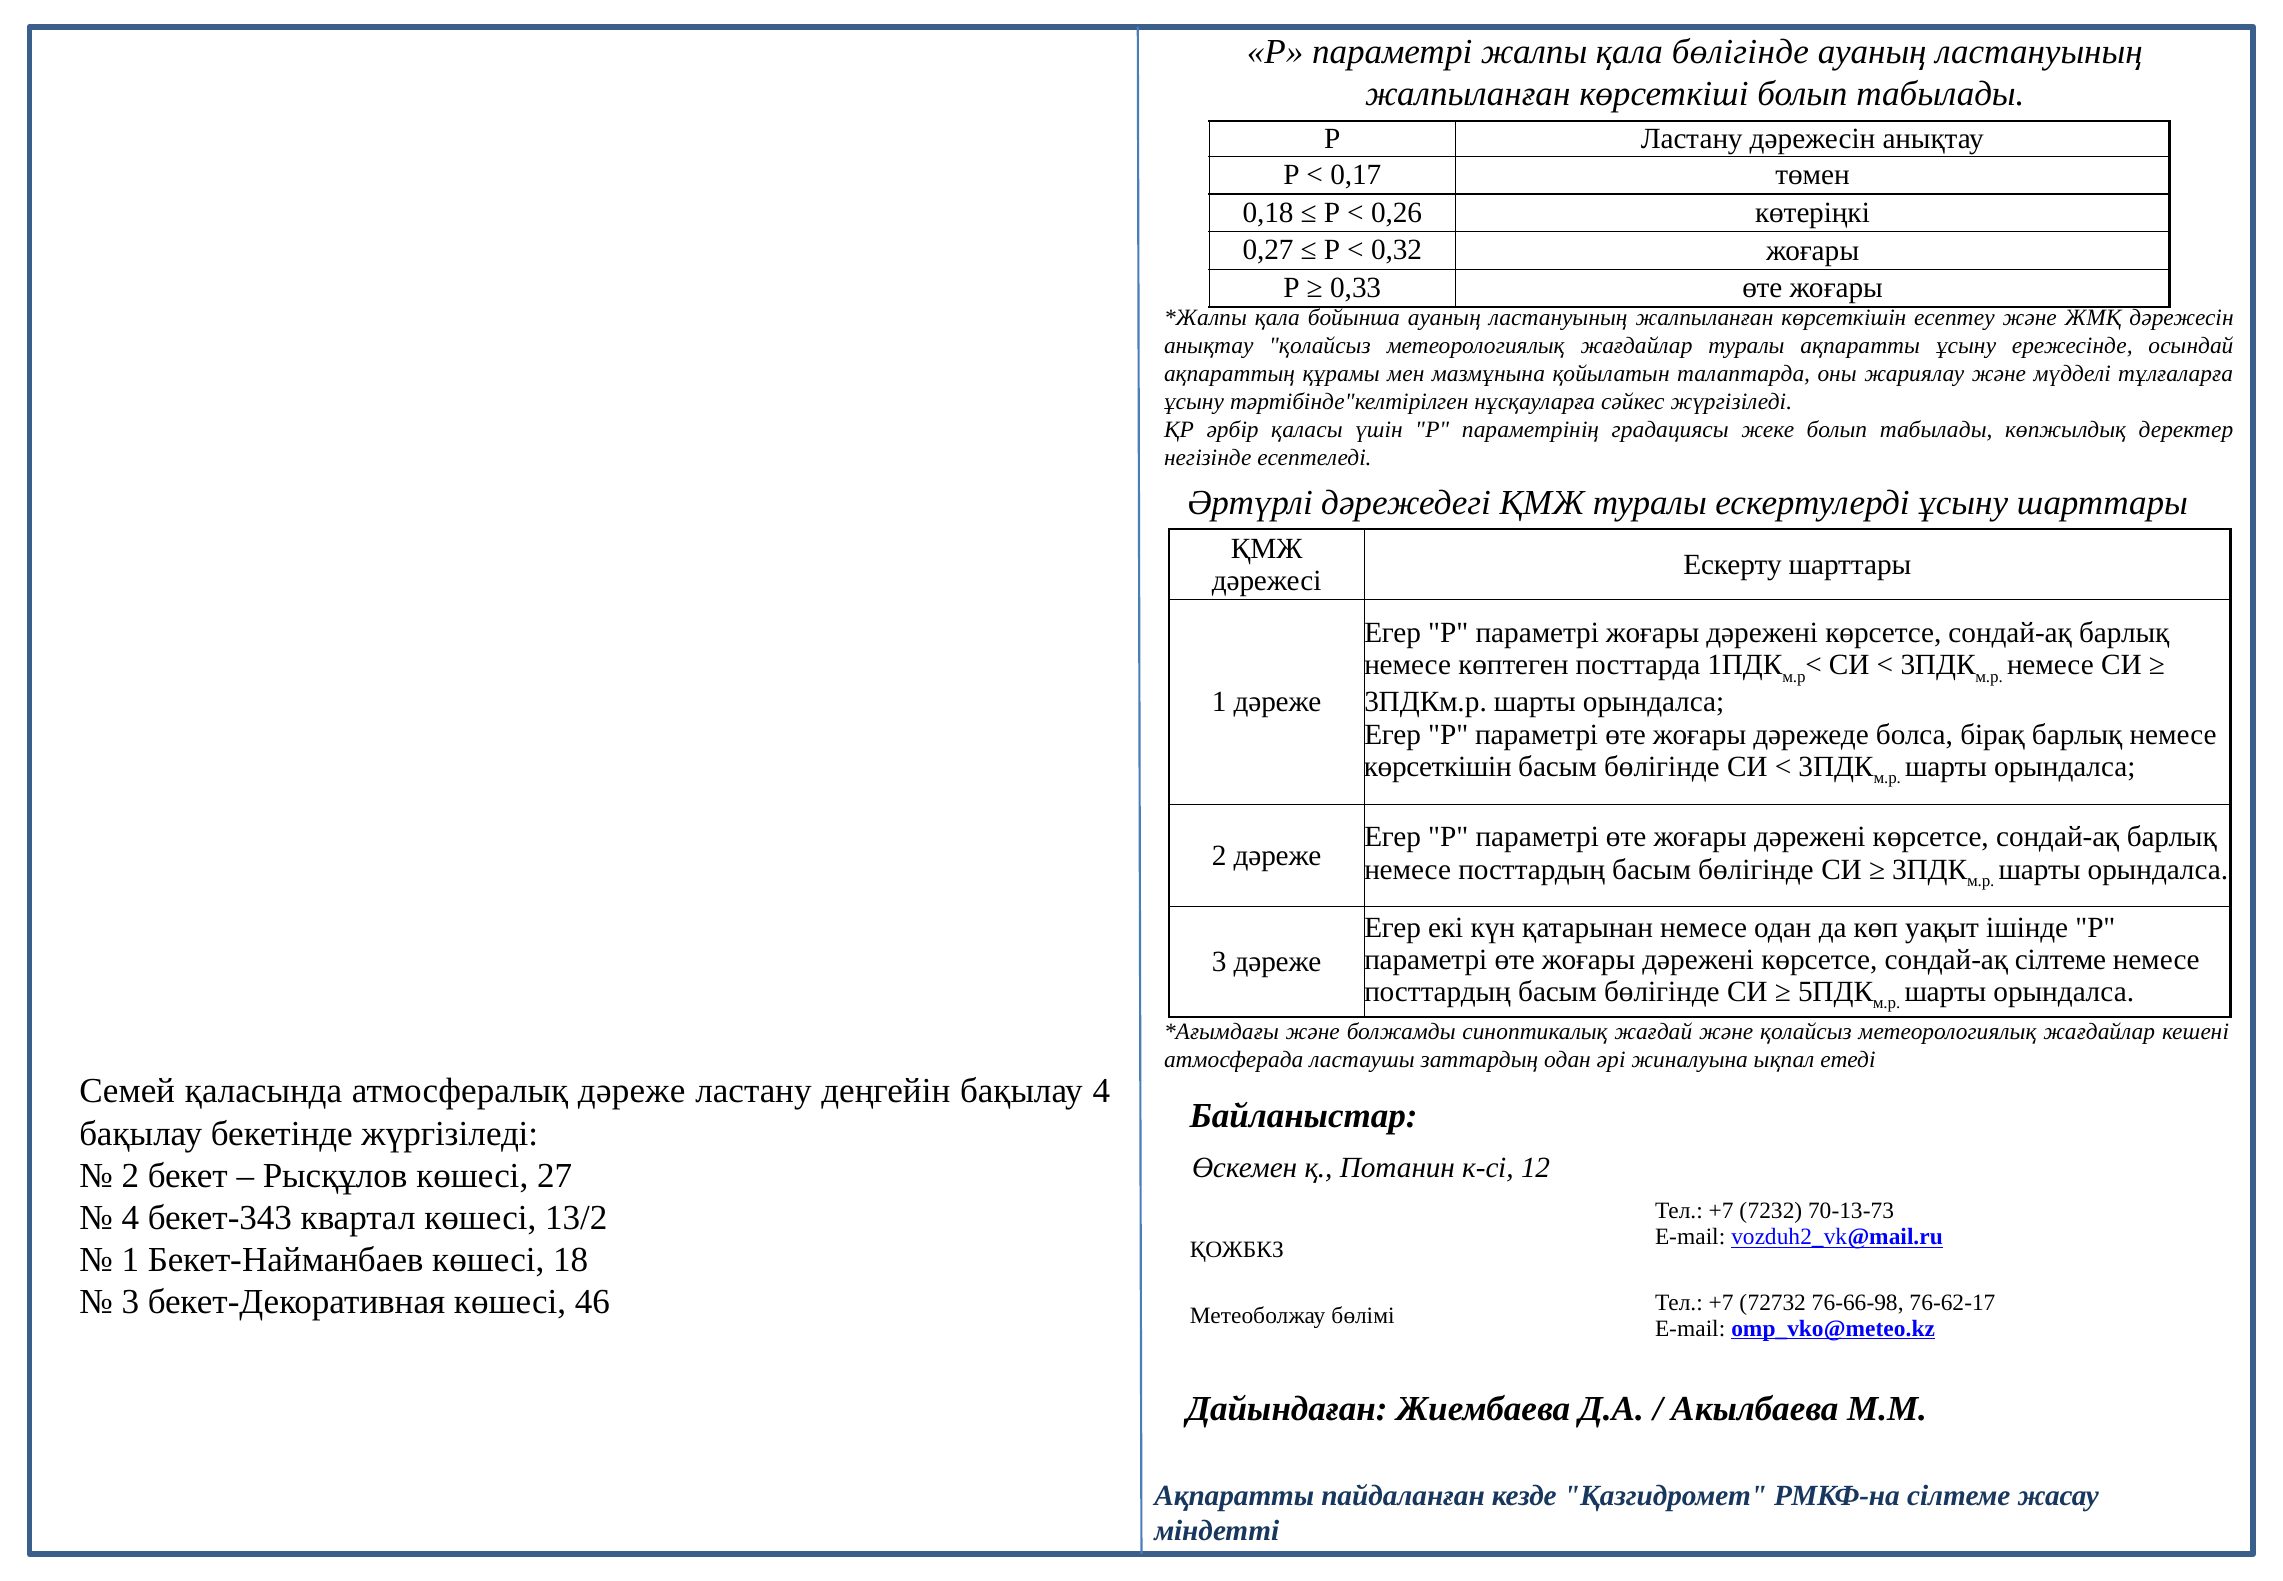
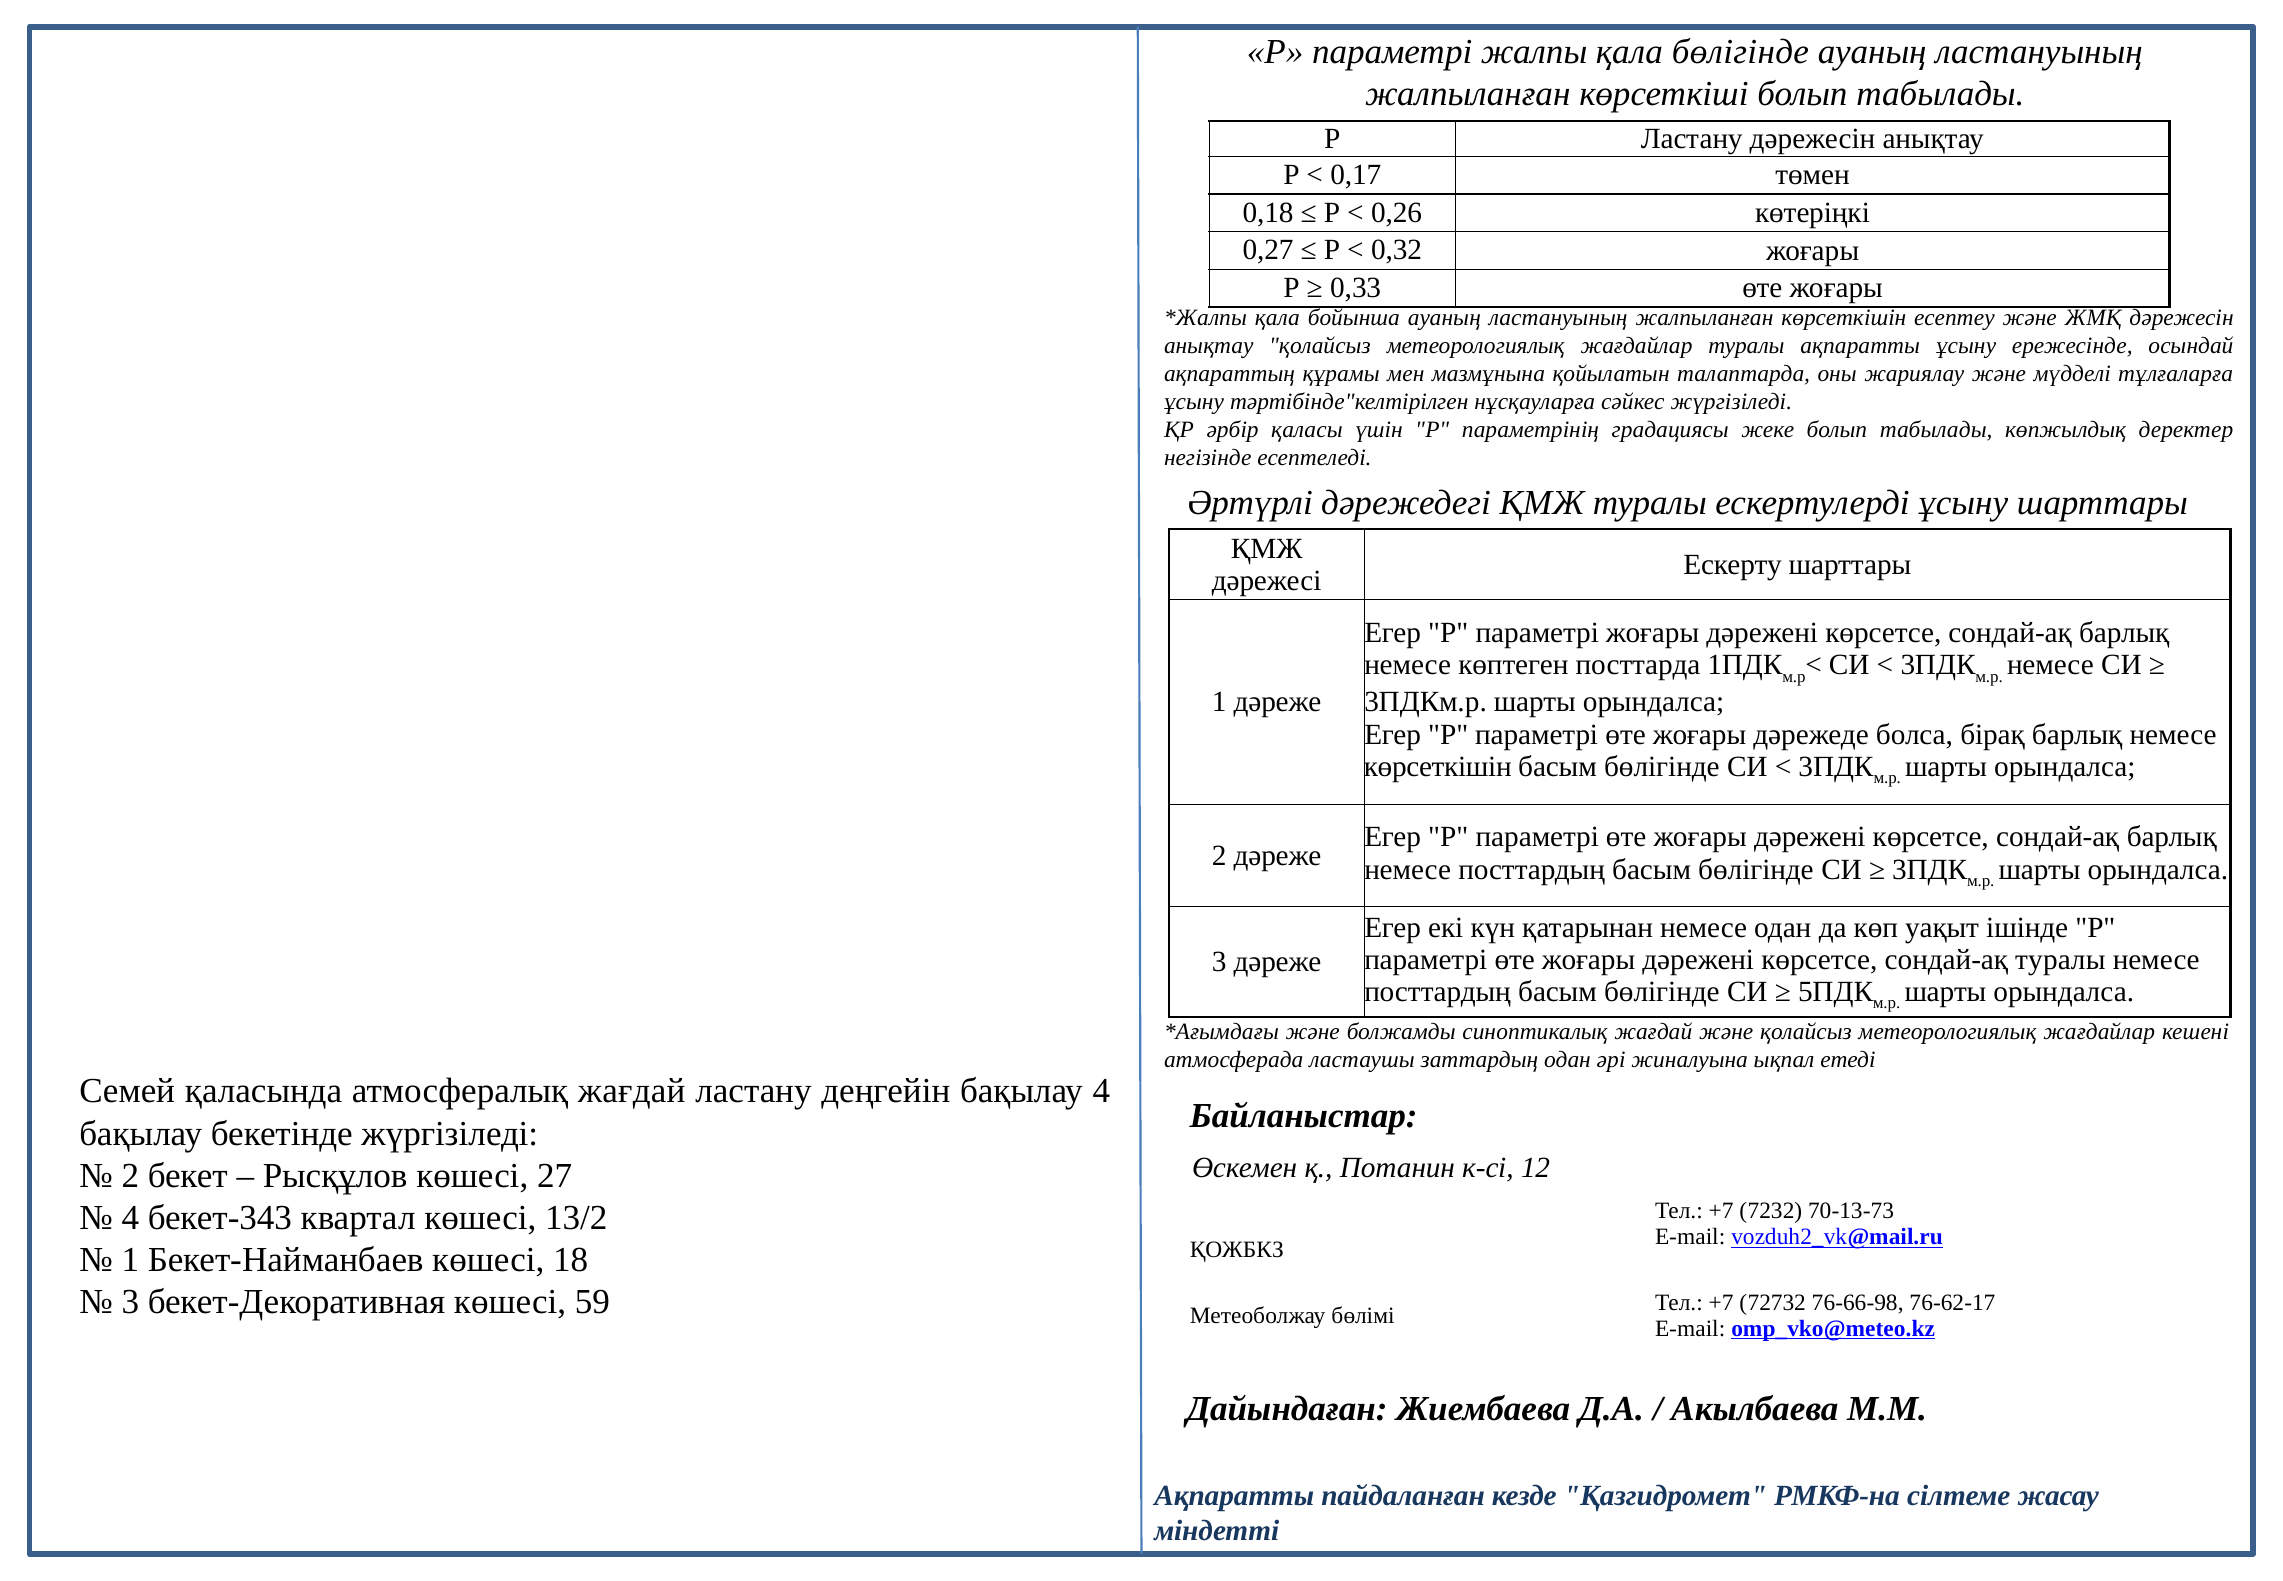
сондай-ақ сілтеме: сілтеме -> туралы
атмосфералық дәреже: дәреже -> жағдай
46: 46 -> 59
